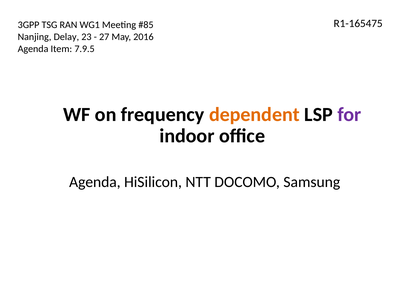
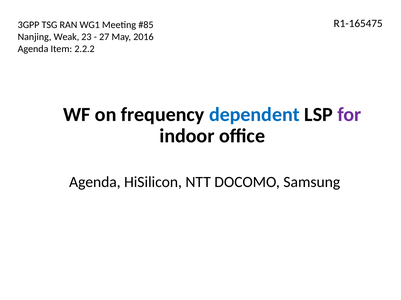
Delay: Delay -> Weak
7.9.5: 7.9.5 -> 2.2.2
dependent colour: orange -> blue
